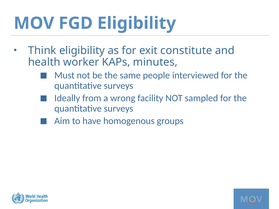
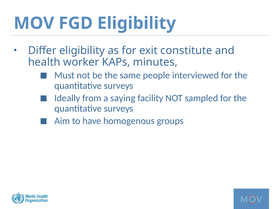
Think: Think -> Differ
wrong: wrong -> saying
